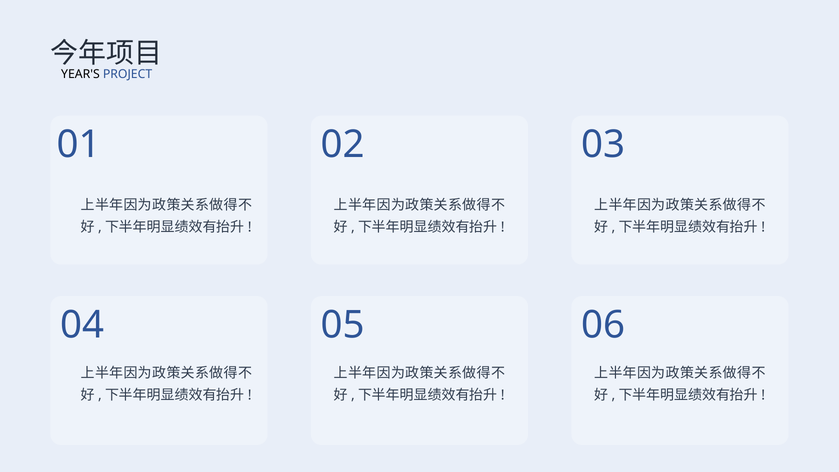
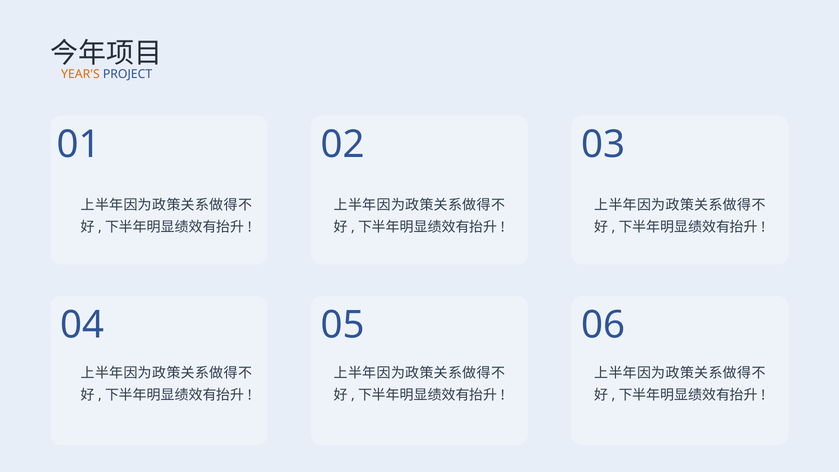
YEAR'S colour: black -> orange
